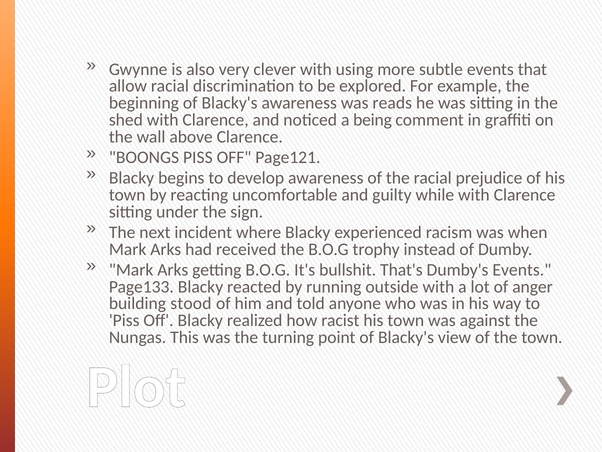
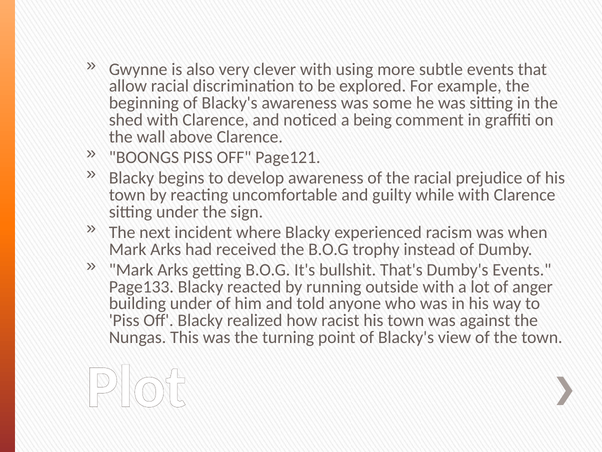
reads: reads -> some
building stood: stood -> under
